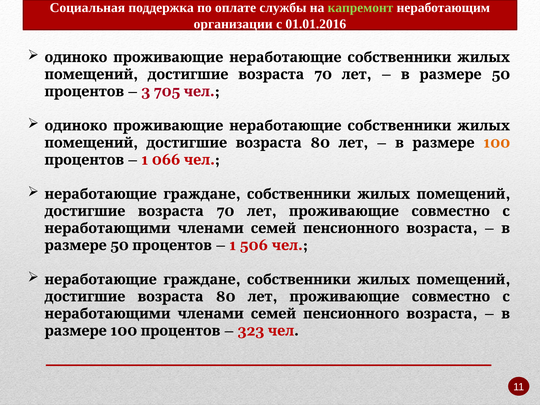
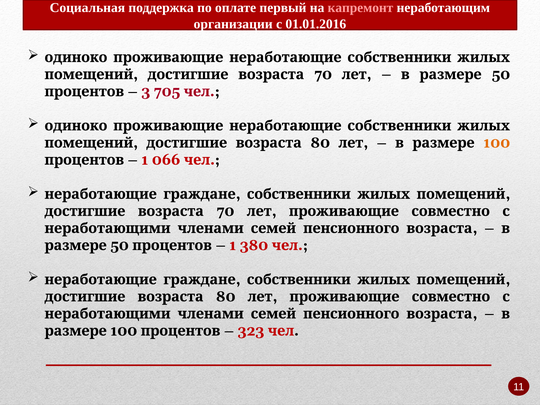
службы: службы -> первый
капремонт colour: light green -> pink
506: 506 -> 380
